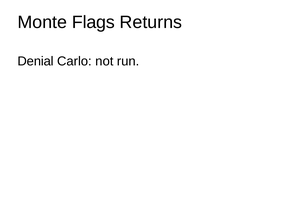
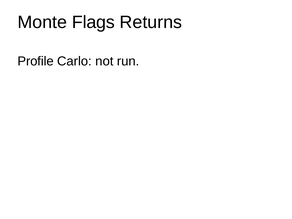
Denial: Denial -> Profile
